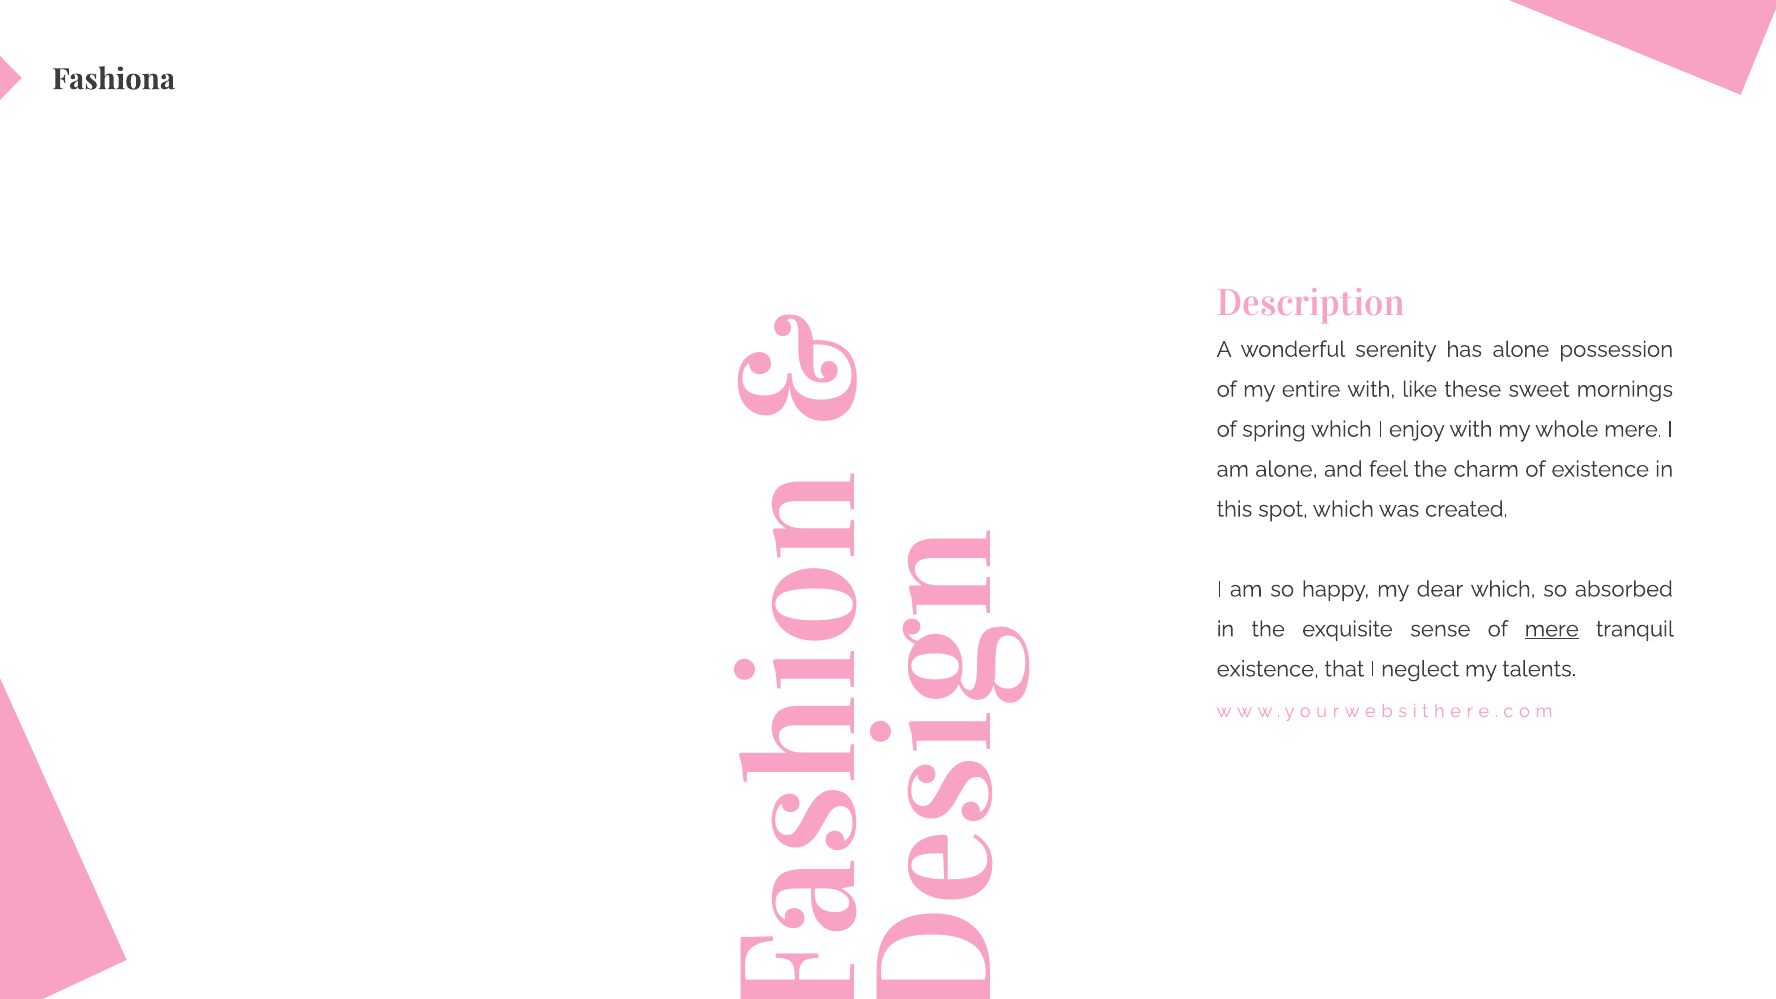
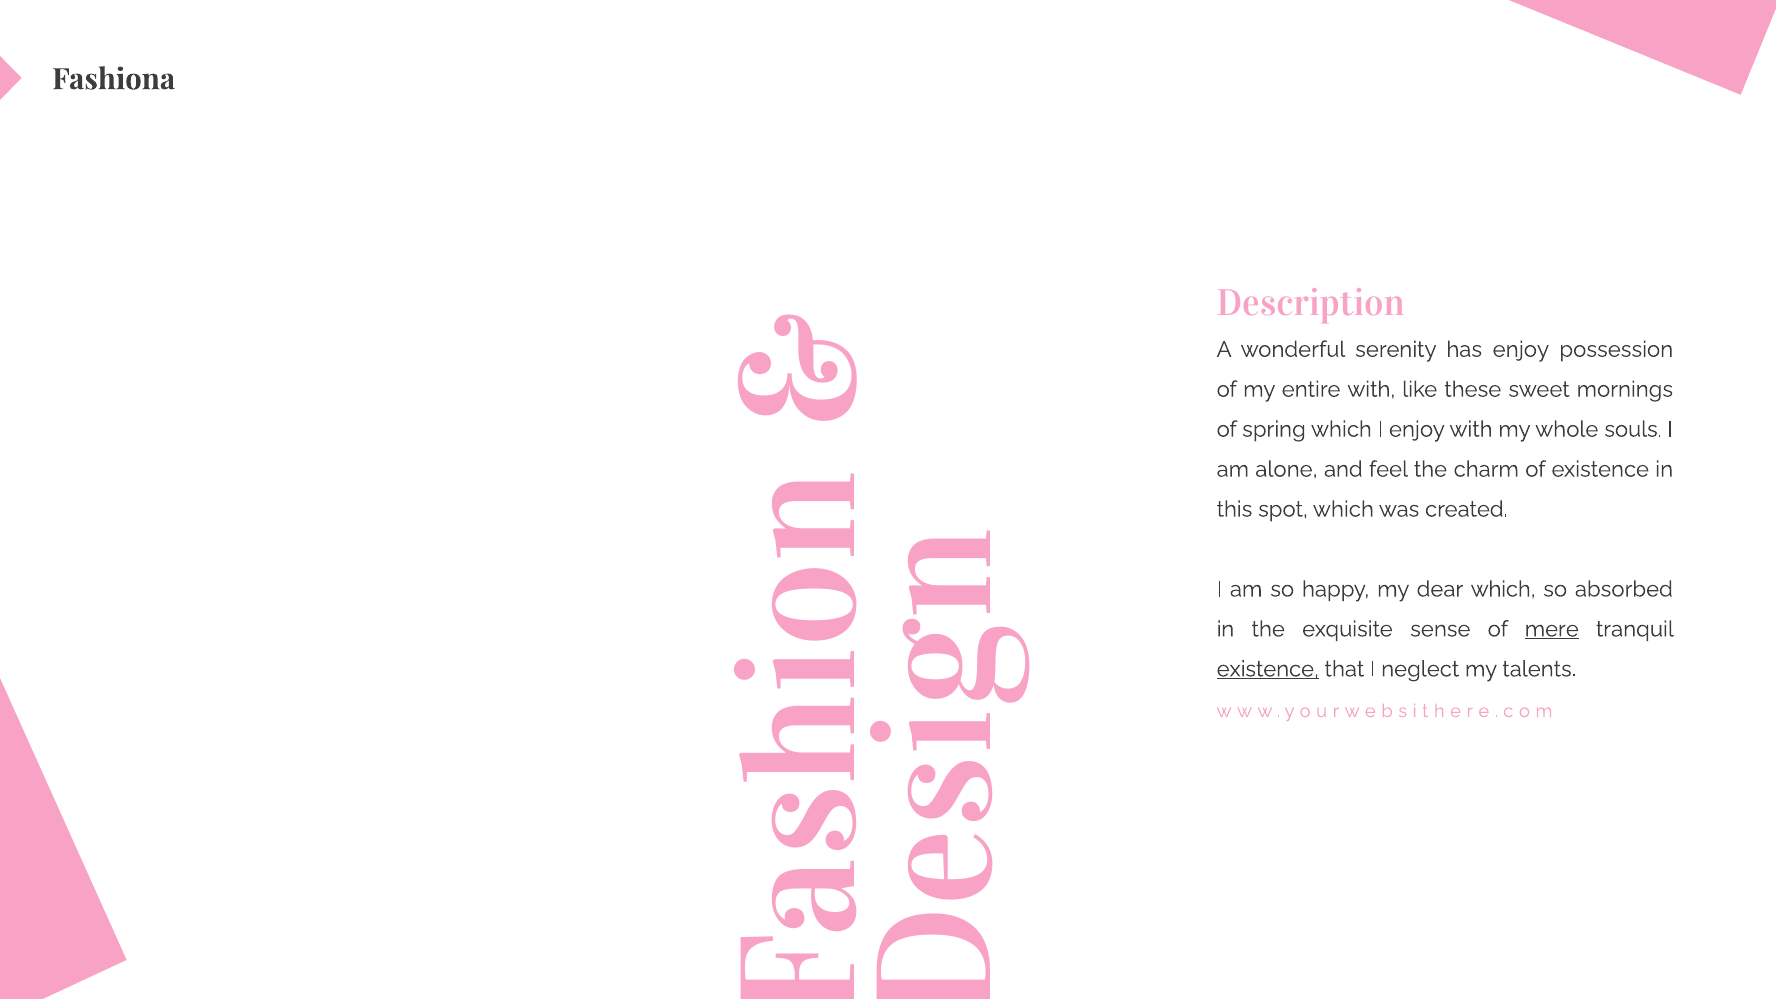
has alone: alone -> enjoy
whole mere: mere -> souls
existence at (1268, 669) underline: none -> present
